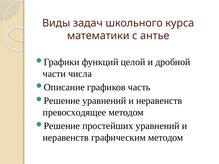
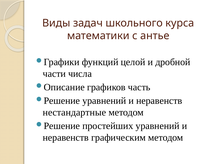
превосходящее: превосходящее -> нестандартные
